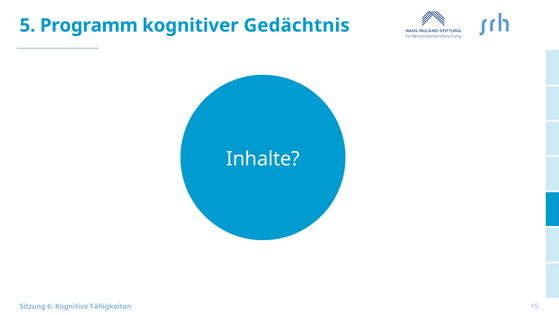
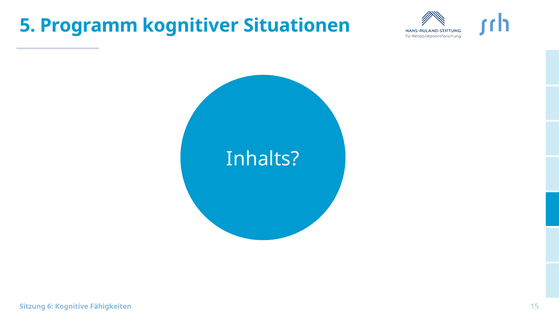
Gedächtnis: Gedächtnis -> Situationen
Inhalte: Inhalte -> Inhalts
